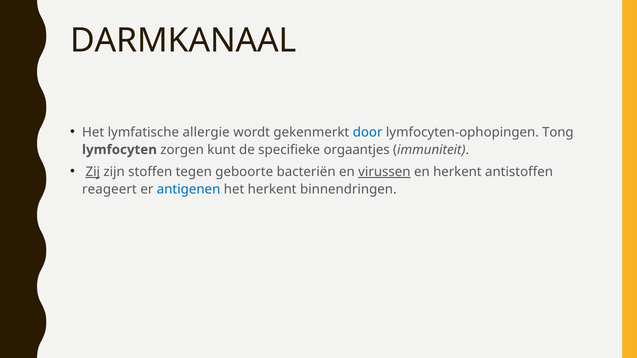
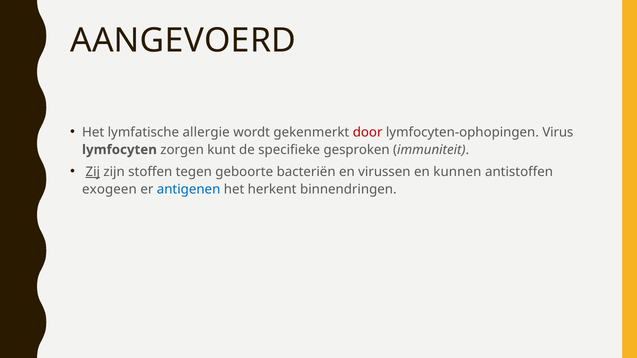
DARMKANAAL: DARMKANAAL -> AANGEVOERD
door colour: blue -> red
Tong: Tong -> Virus
orgaantjes: orgaantjes -> gesproken
virussen underline: present -> none
en herkent: herkent -> kunnen
reageert: reageert -> exogeen
